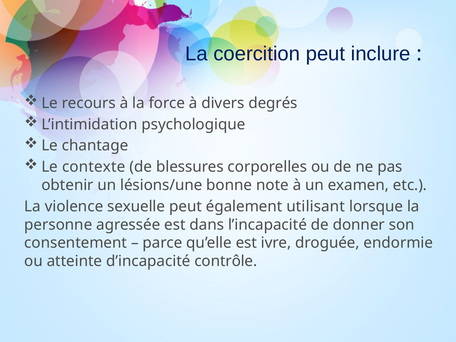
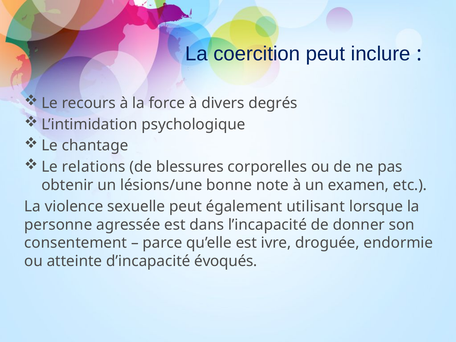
contexte: contexte -> relations
contrôle: contrôle -> évoqués
